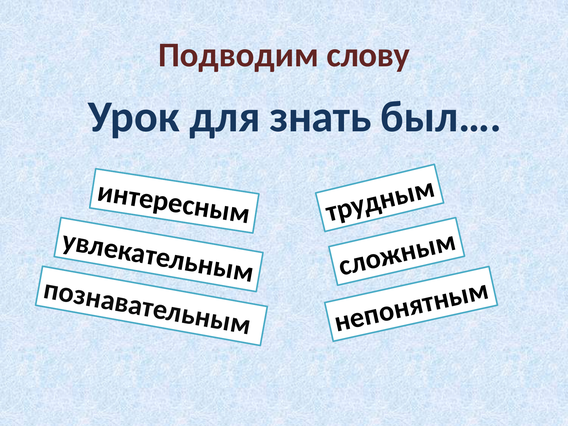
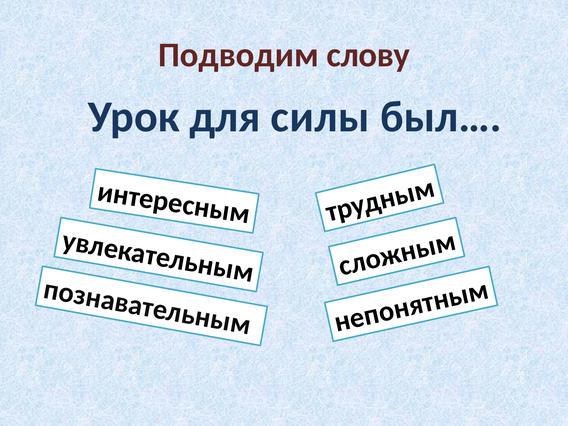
знать: знать -> силы
